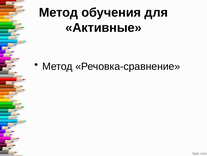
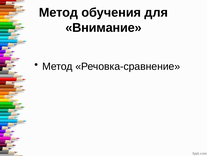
Активные: Активные -> Внимание
